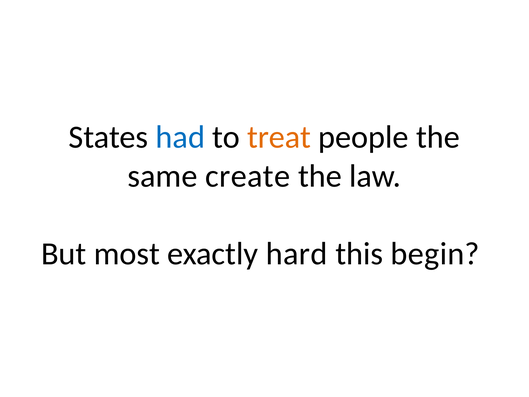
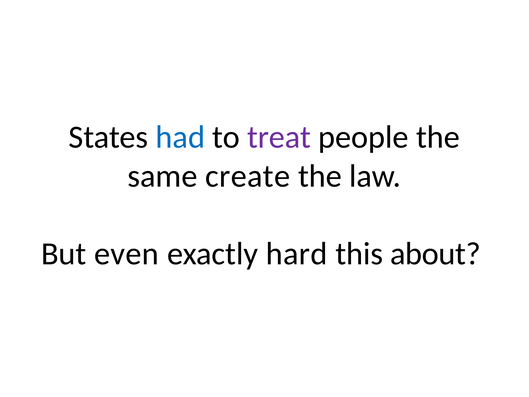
treat colour: orange -> purple
most: most -> even
begin: begin -> about
